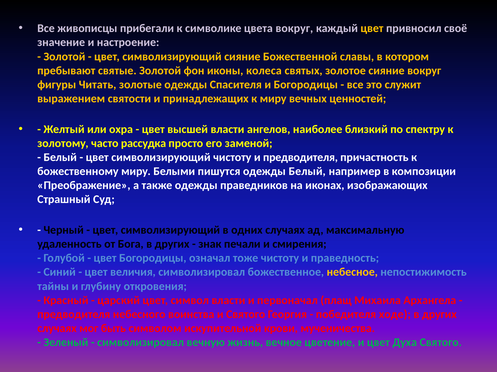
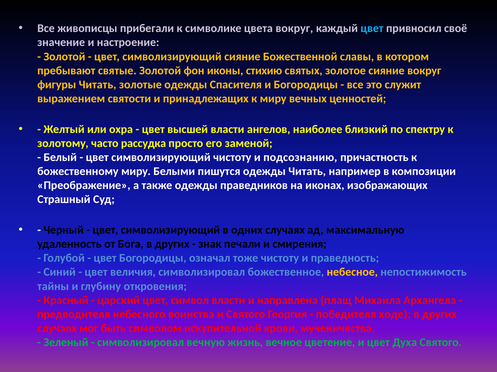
цвет at (372, 28) colour: yellow -> light blue
колеса: колеса -> стихию
и предводителя: предводителя -> подсознанию
одежды Белый: Белый -> Читать
первоначал: первоначал -> направлена
